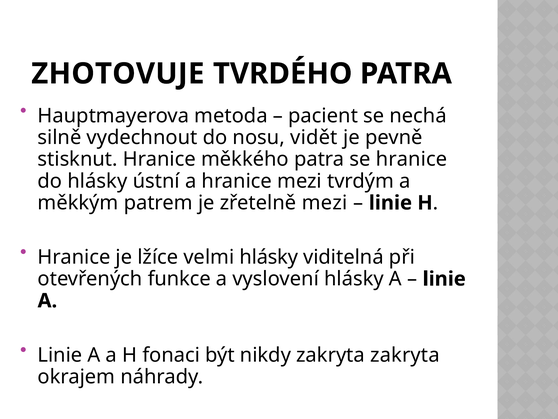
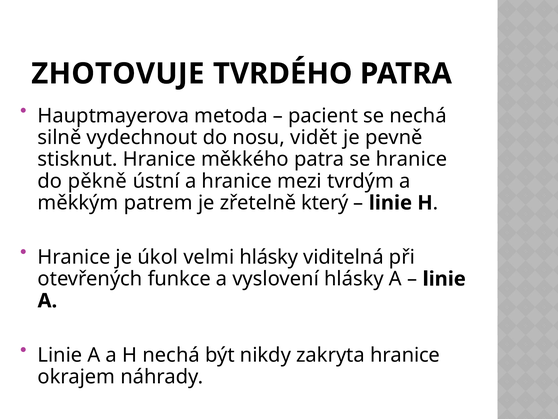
do hlásky: hlásky -> pěkně
zřetelně mezi: mezi -> který
lžíce: lžíce -> úkol
H fonaci: fonaci -> nechá
zakryta zakryta: zakryta -> hranice
